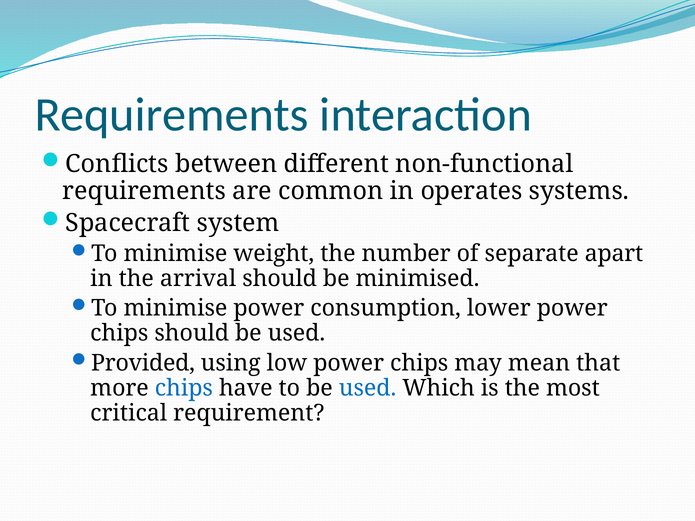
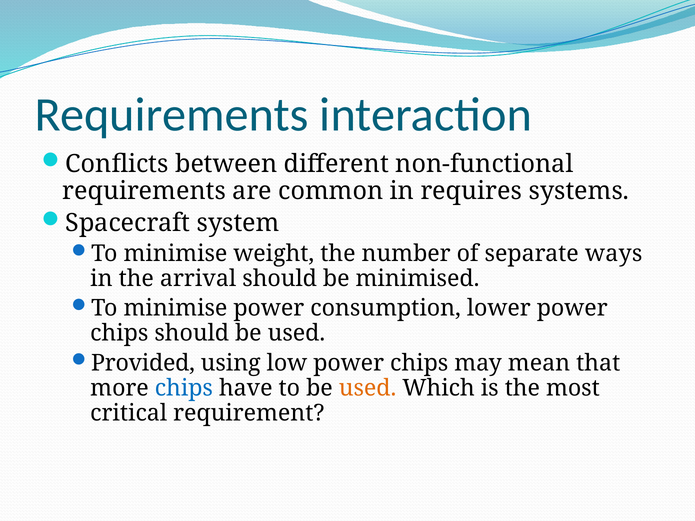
operates: operates -> requires
apart: apart -> ways
used at (368, 388) colour: blue -> orange
